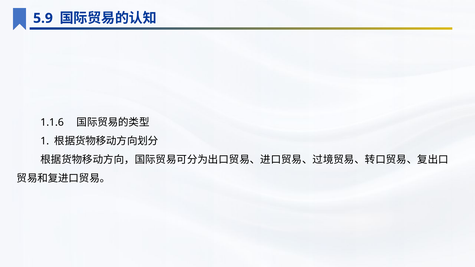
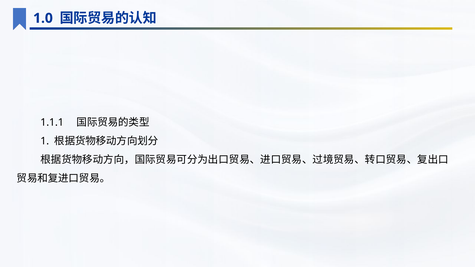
5.9: 5.9 -> 1.0
1.1.6: 1.1.6 -> 1.1.1
